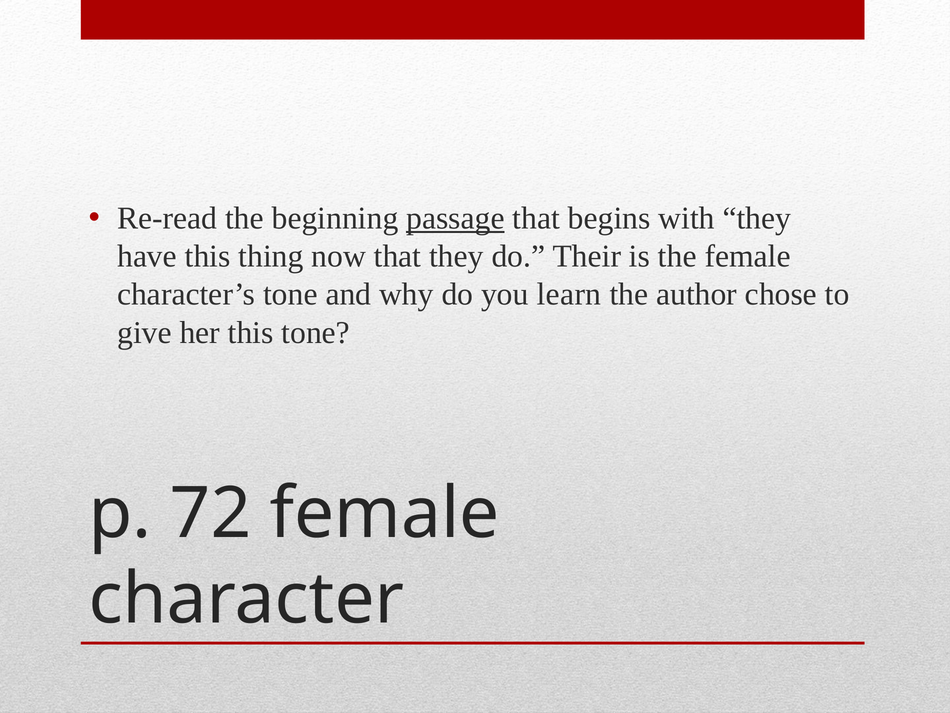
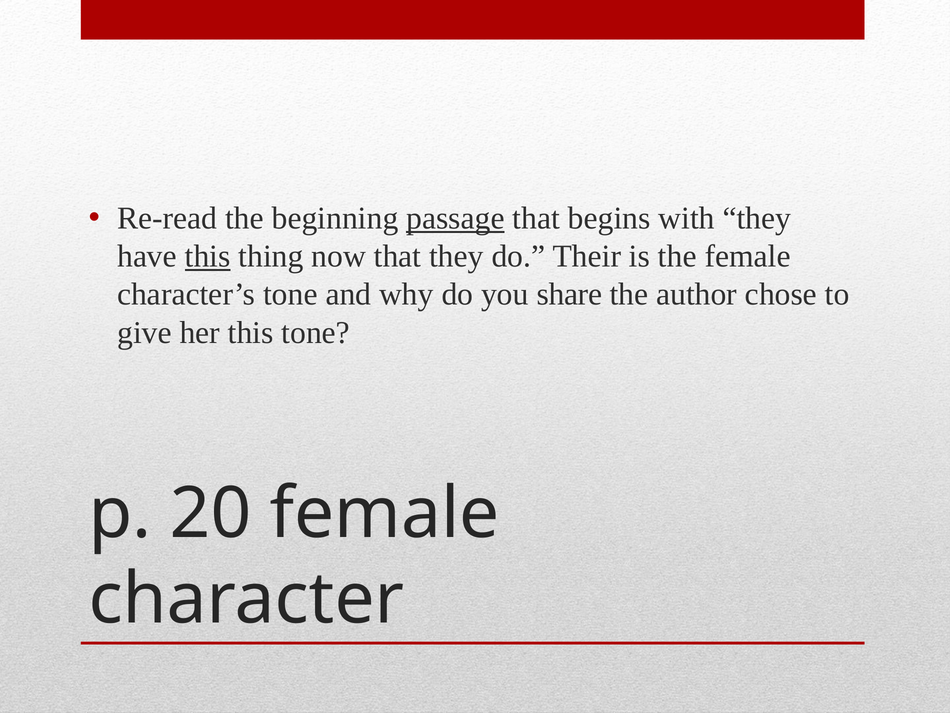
this at (208, 256) underline: none -> present
learn: learn -> share
72: 72 -> 20
